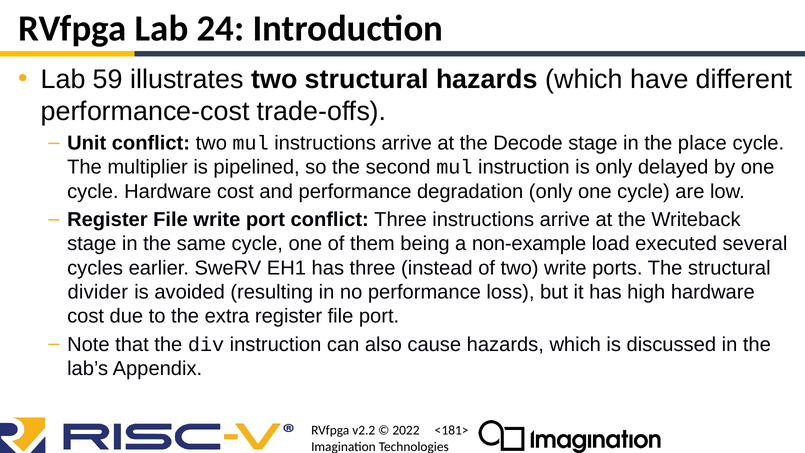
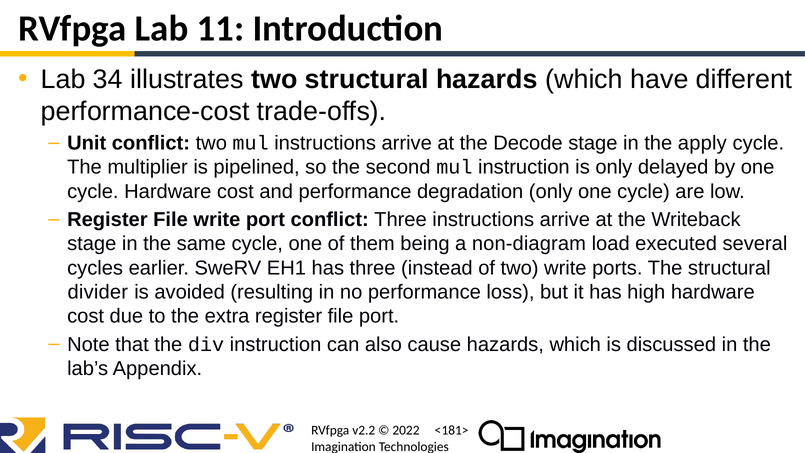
24: 24 -> 11
59: 59 -> 34
place: place -> apply
non-example: non-example -> non-diagram
